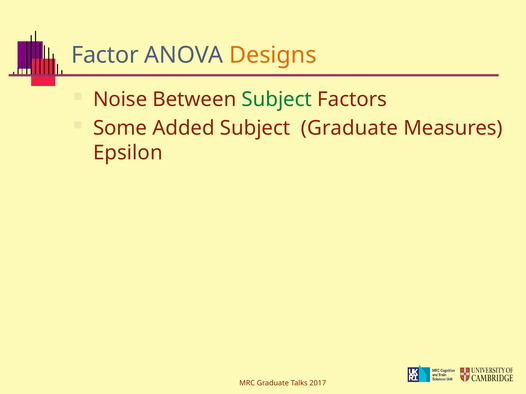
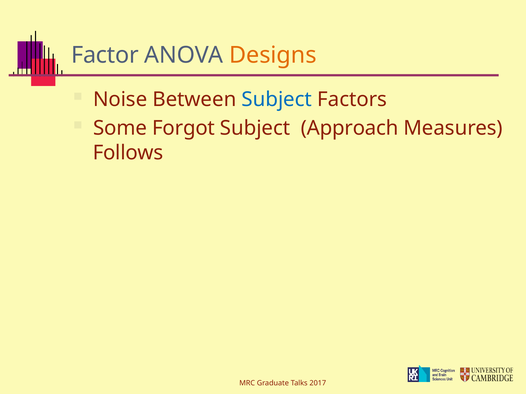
Subject at (277, 100) colour: green -> blue
Added: Added -> Forgot
Subject Graduate: Graduate -> Approach
Epsilon: Epsilon -> Follows
